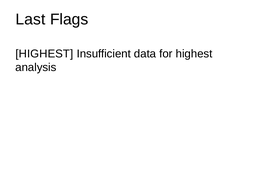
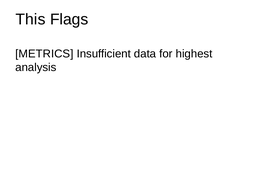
Last: Last -> This
HIGHEST at (44, 54): HIGHEST -> METRICS
